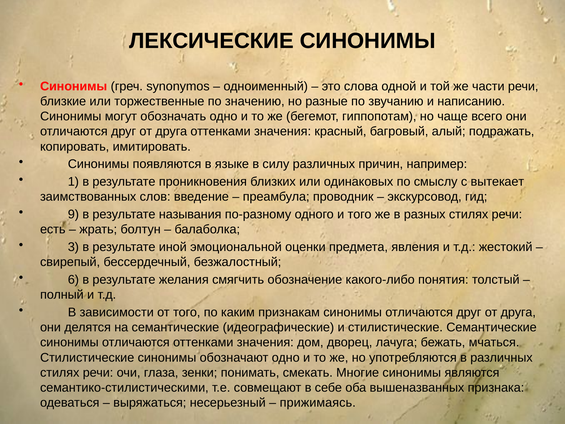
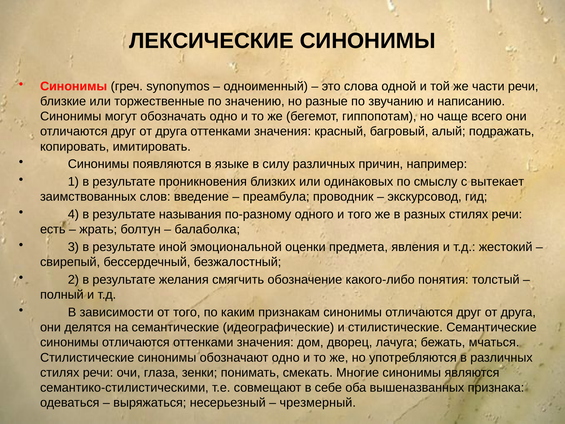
9: 9 -> 4
6: 6 -> 2
прижимаясь: прижимаясь -> чрезмерный
